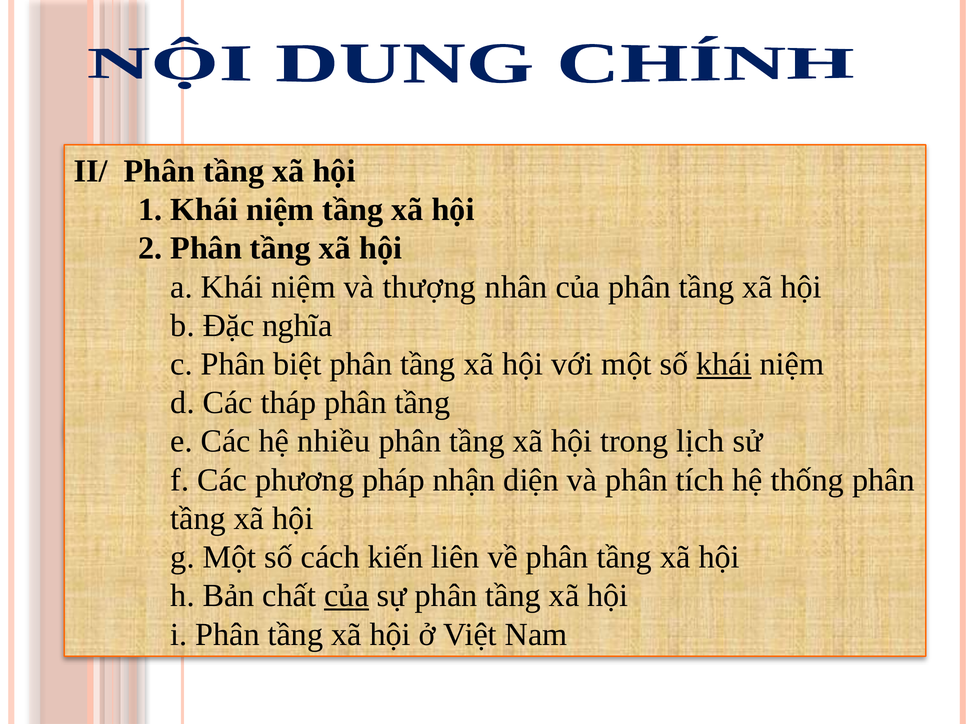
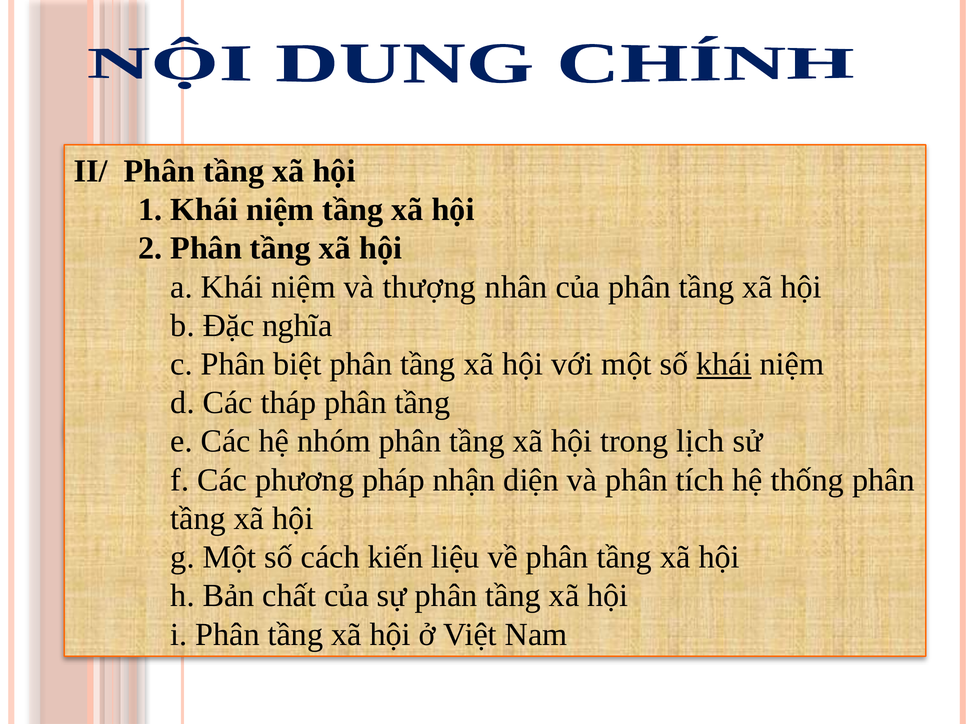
nhiều: nhiều -> nhóm
liên: liên -> liệu
của at (346, 596) underline: present -> none
